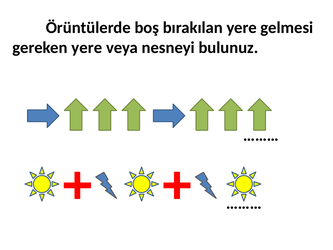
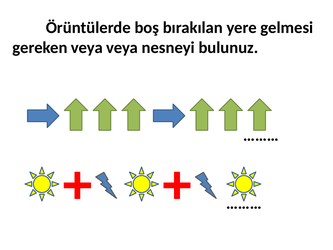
gereken yere: yere -> veya
